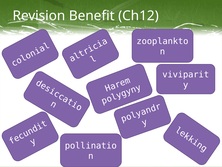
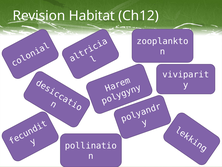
Benefit: Benefit -> Habitat
